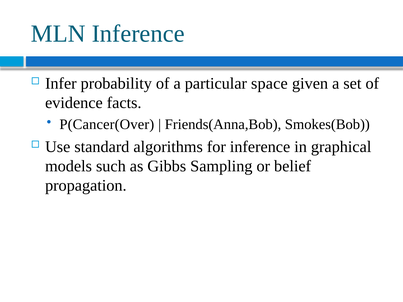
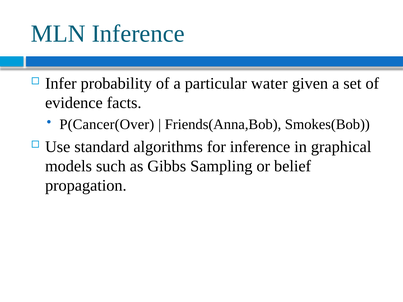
space: space -> water
